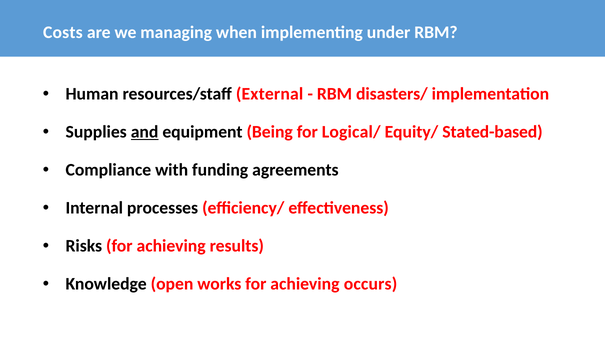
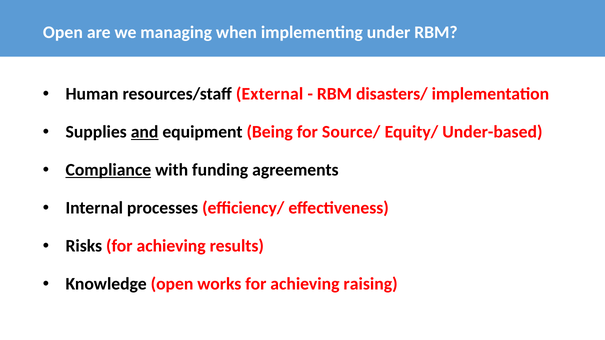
Costs at (63, 33): Costs -> Open
Logical/: Logical/ -> Source/
Stated-based: Stated-based -> Under-based
Compliance underline: none -> present
occurs: occurs -> raising
